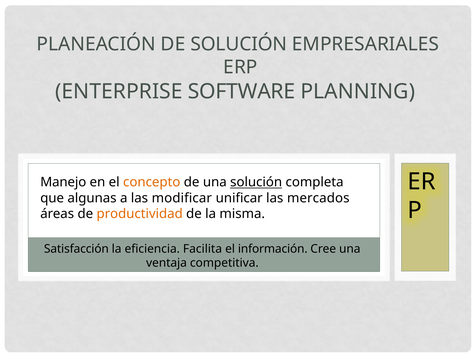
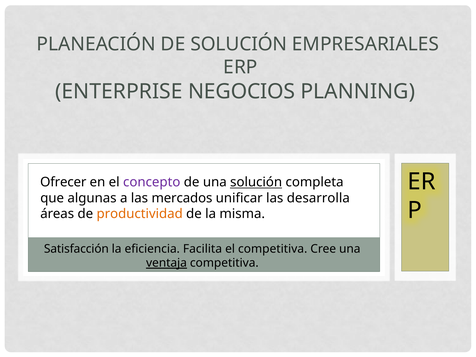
SOFTWARE: SOFTWARE -> NEGOCIOS
Manejo: Manejo -> Ofrecer
concepto colour: orange -> purple
modificar: modificar -> mercados
mercados: mercados -> desarrolla
el información: información -> competitiva
ventaja underline: none -> present
